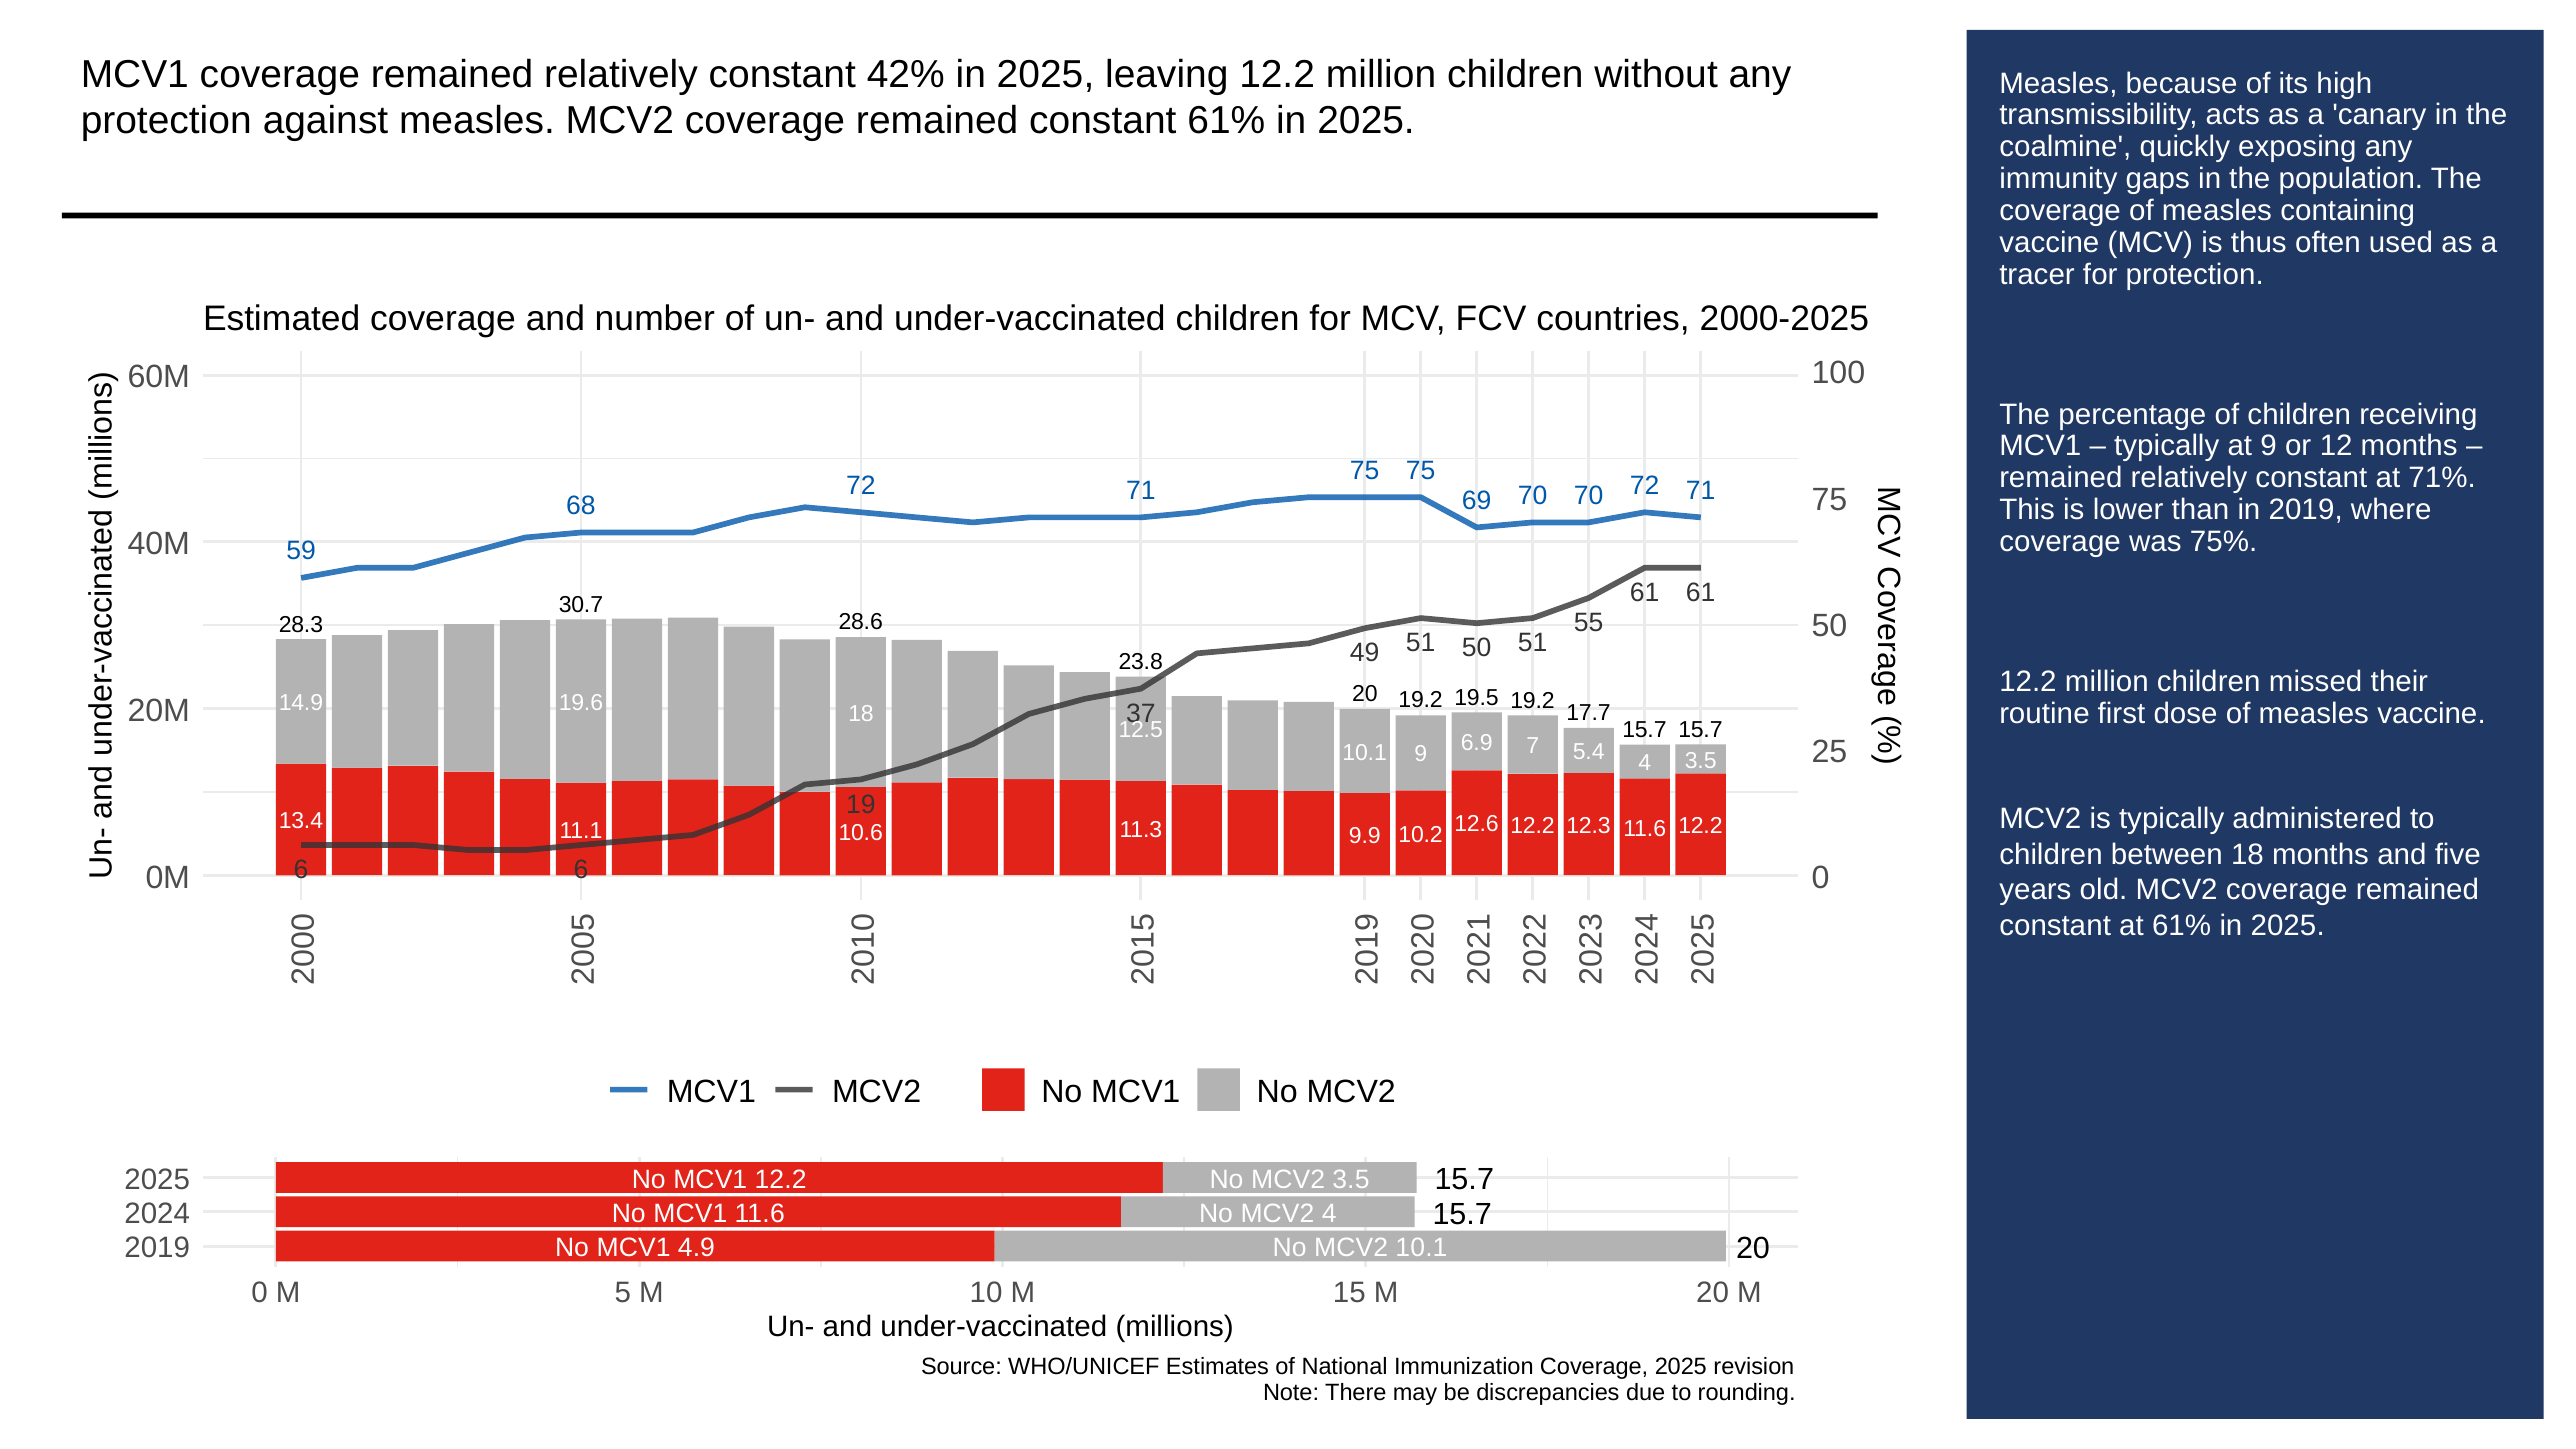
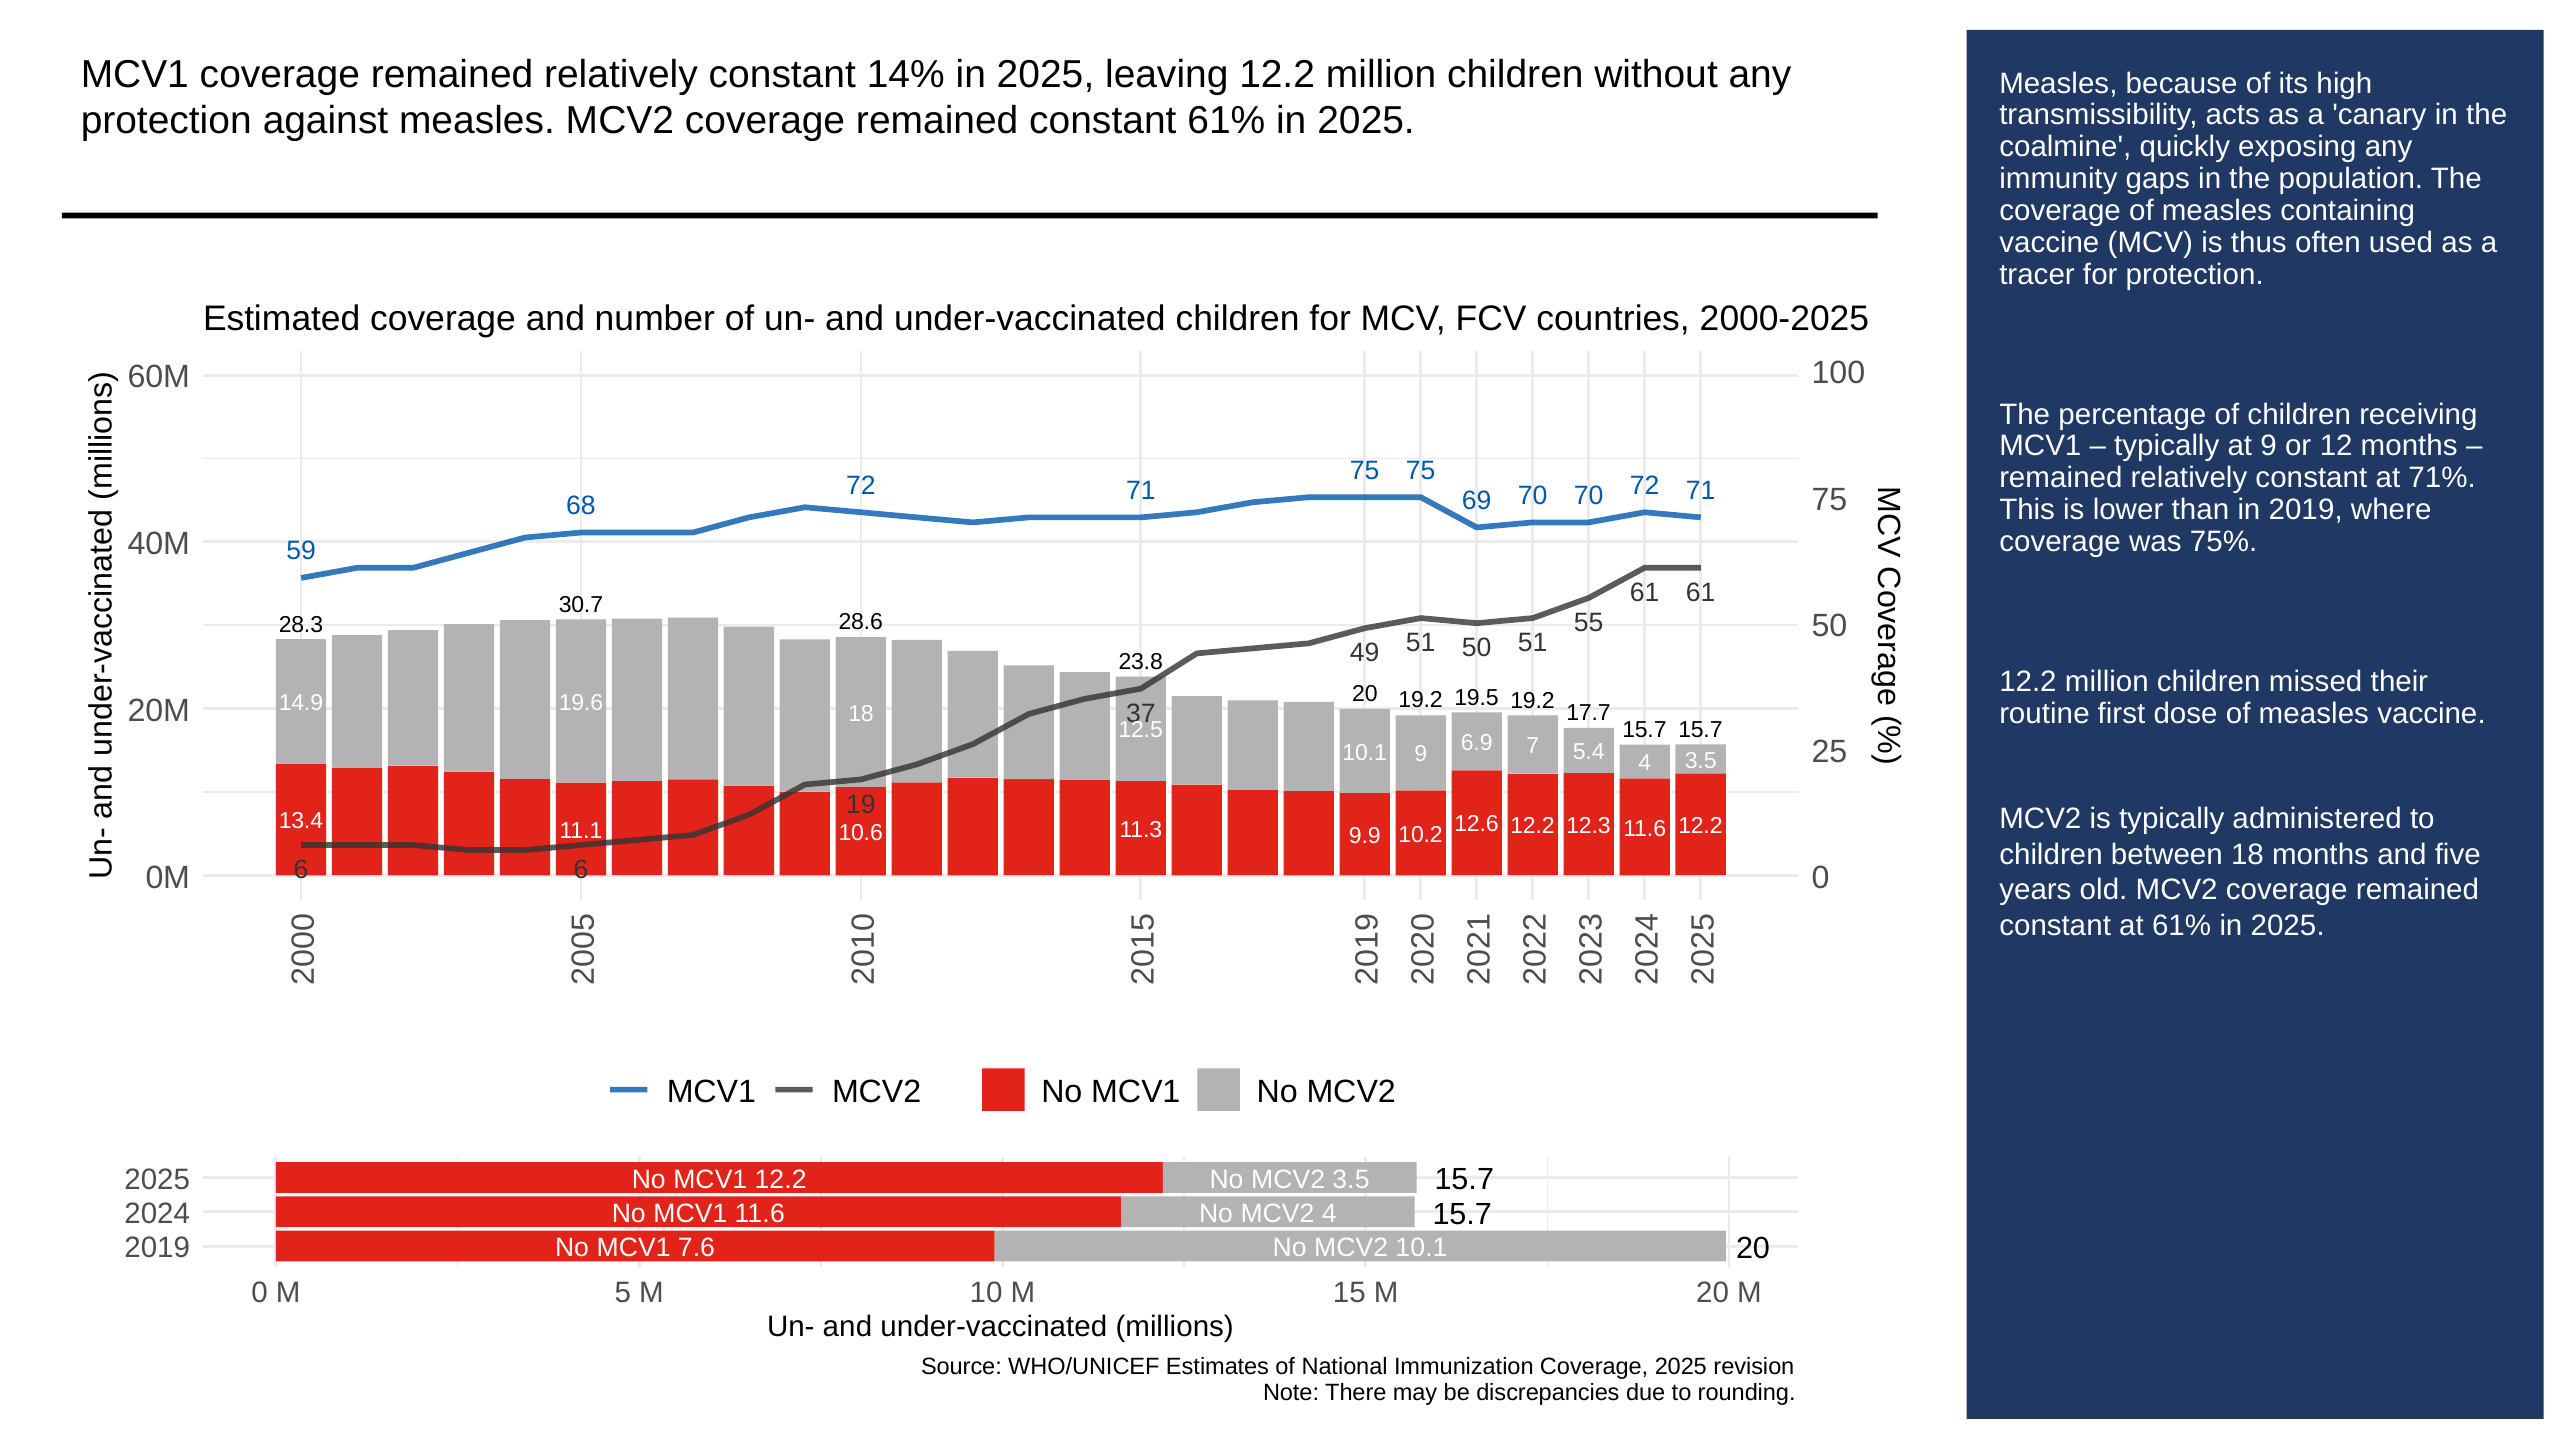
42%: 42% -> 14%
4.9: 4.9 -> 7.6
